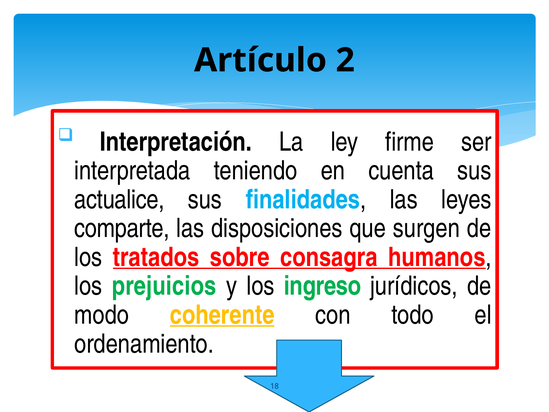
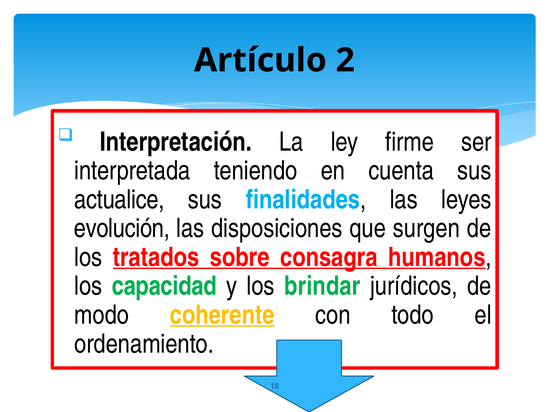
comparte: comparte -> evolución
prejuicios: prejuicios -> capacidad
ingreso: ingreso -> brindar
